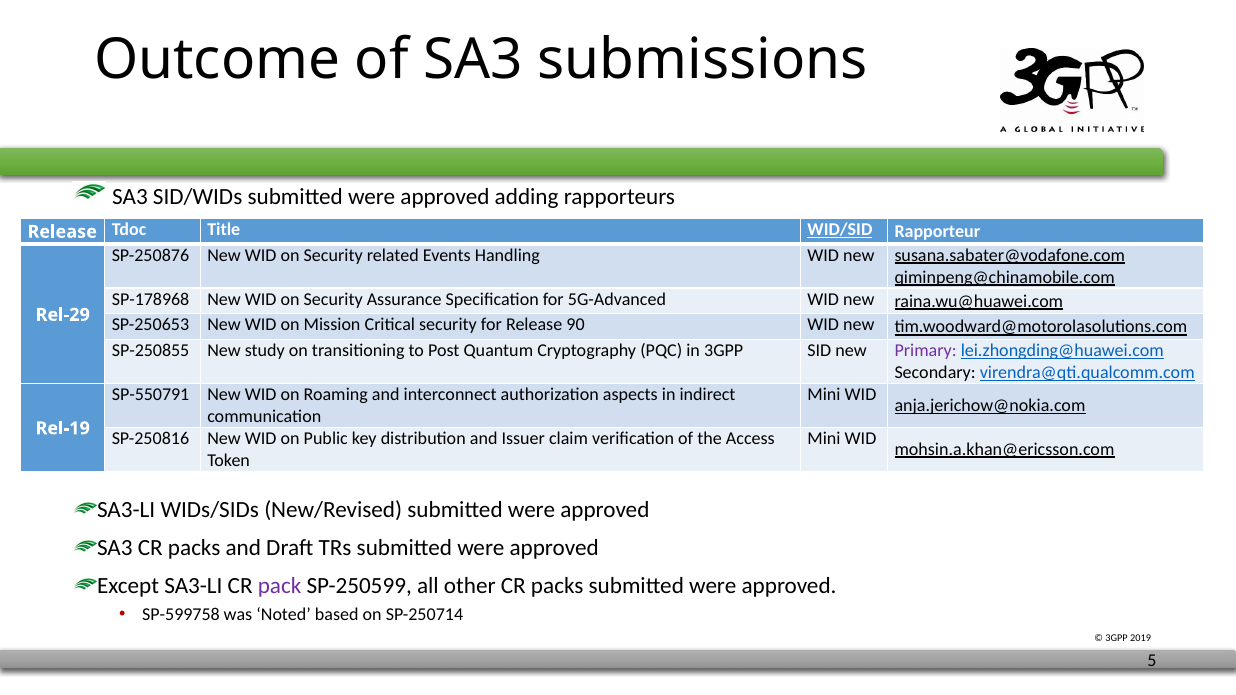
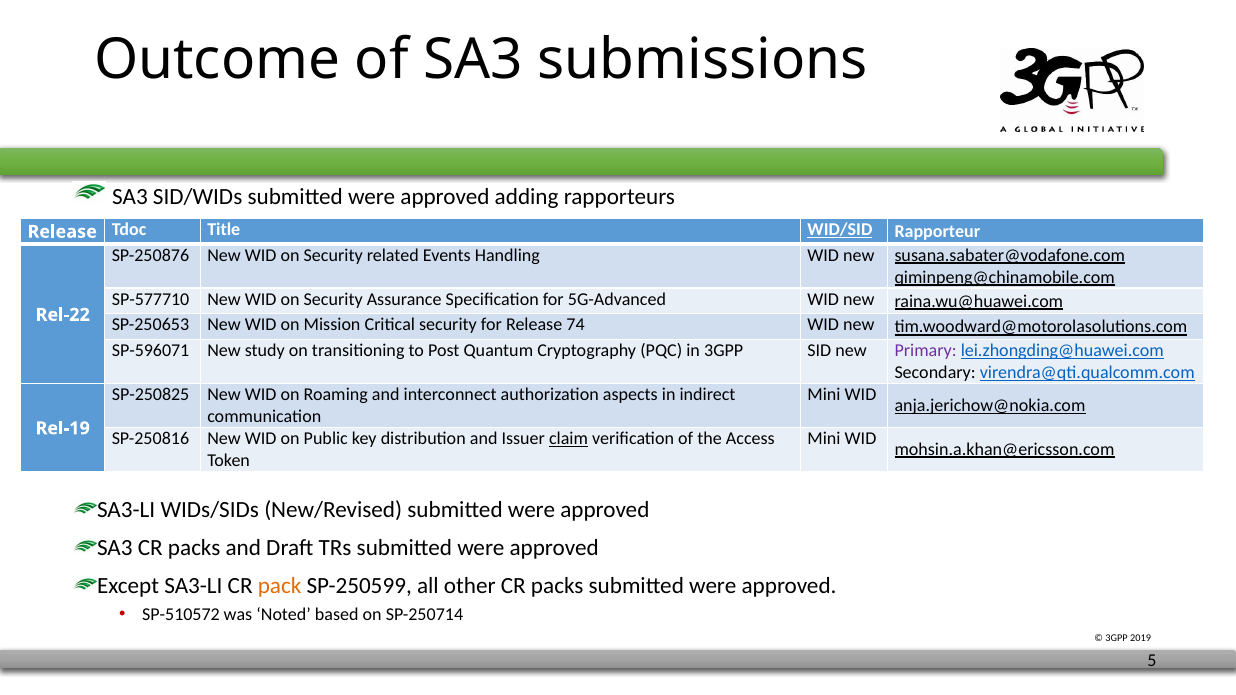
SP-178968: SP-178968 -> SP-577710
Rel-29: Rel-29 -> Rel-22
90: 90 -> 74
SP-250855: SP-250855 -> SP-596071
SP-550791: SP-550791 -> SP-250825
claim underline: none -> present
pack colour: purple -> orange
SP-599758: SP-599758 -> SP-510572
